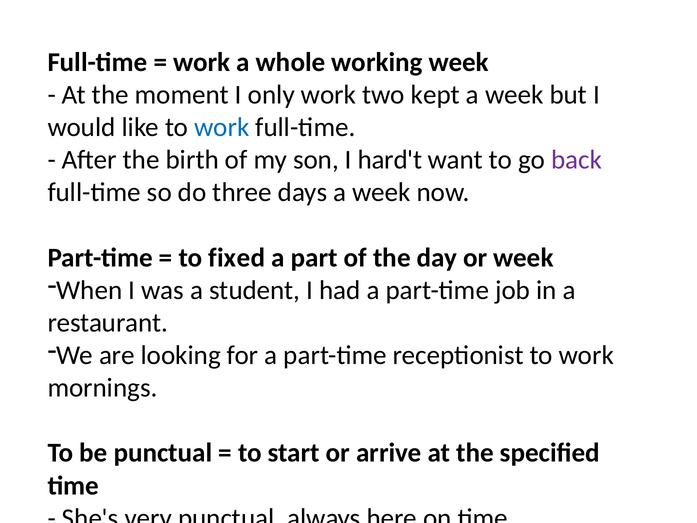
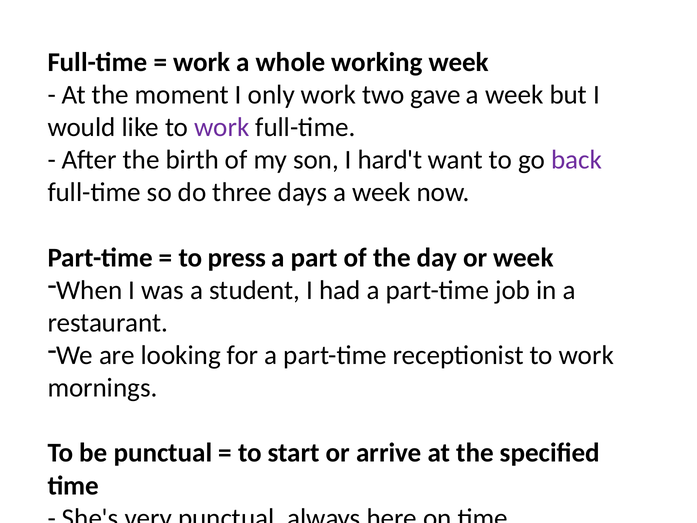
kept: kept -> gave
work at (222, 127) colour: blue -> purple
fixed: fixed -> press
